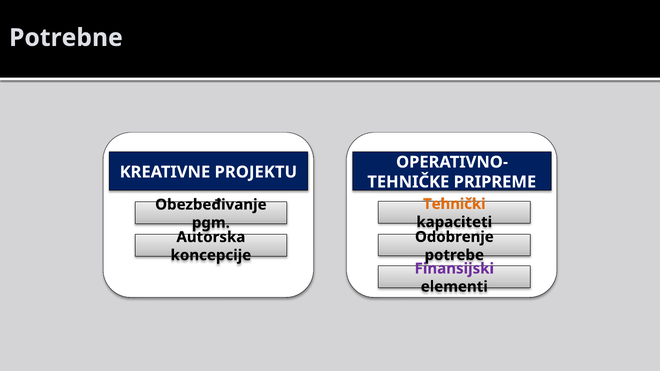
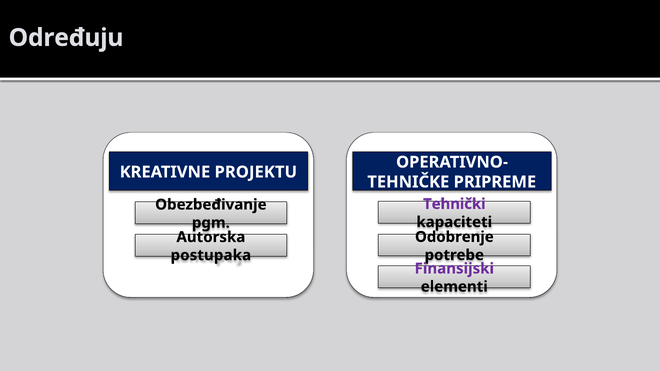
Potrebne: Potrebne -> Određuju
Tehnički colour: orange -> purple
koncepcije: koncepcije -> postupaka
